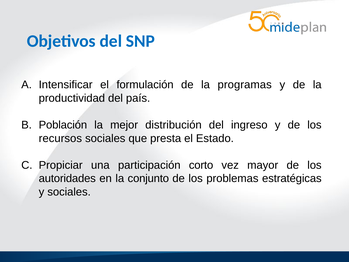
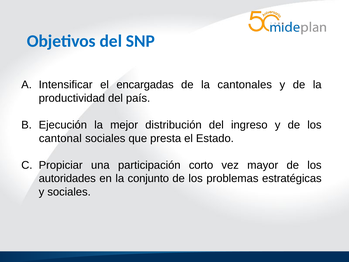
formulación: formulación -> encargadas
programas: programas -> cantonales
Población: Población -> Ejecución
recursos: recursos -> cantonal
